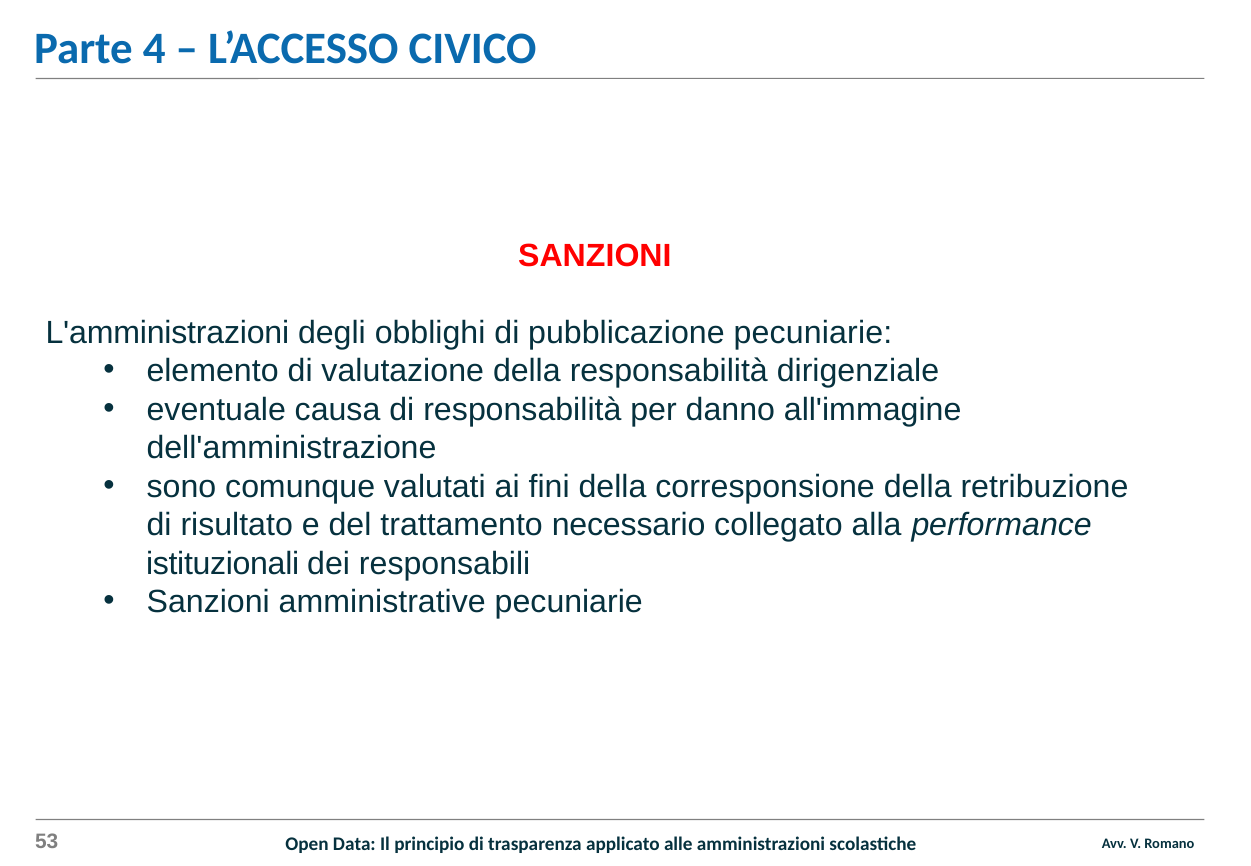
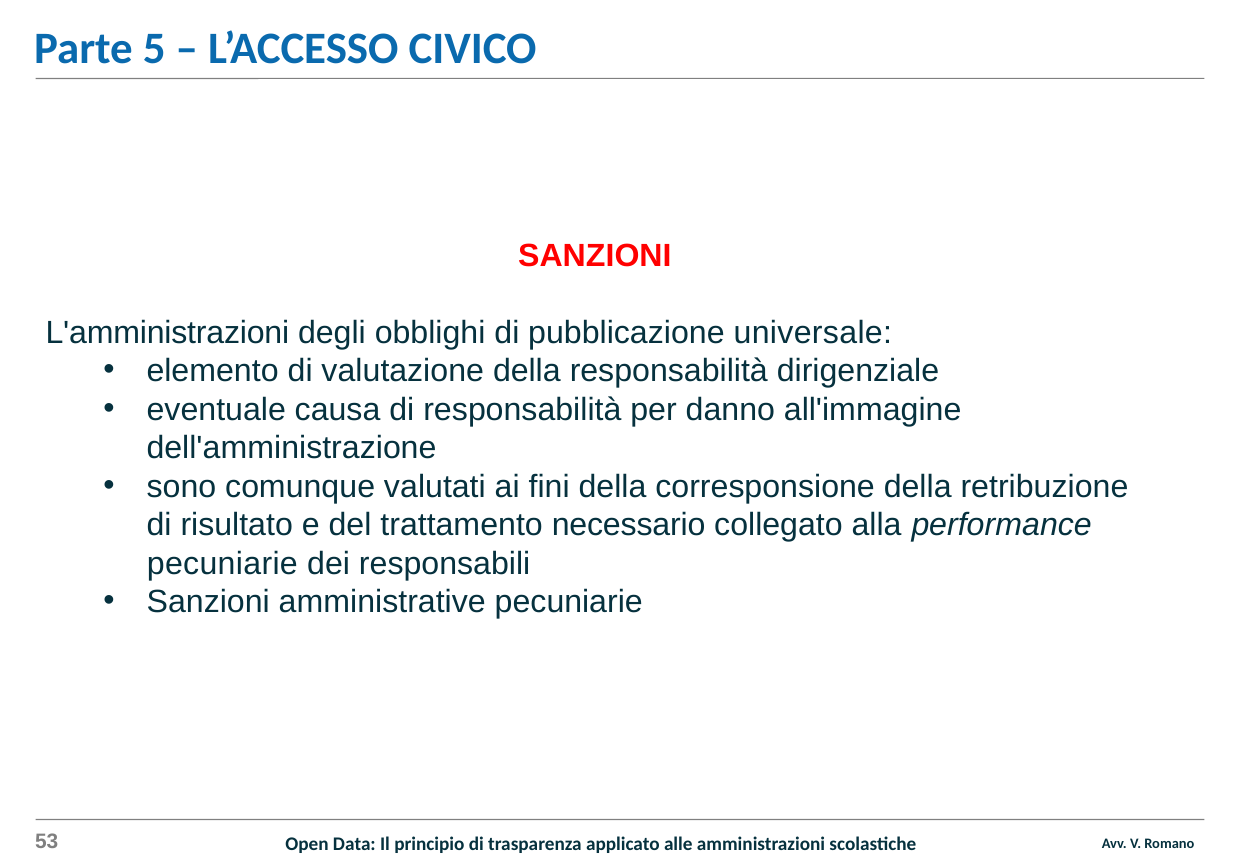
4: 4 -> 5
pubblicazione pecuniarie: pecuniarie -> universale
istituzionali at (223, 564): istituzionali -> pecuniarie
